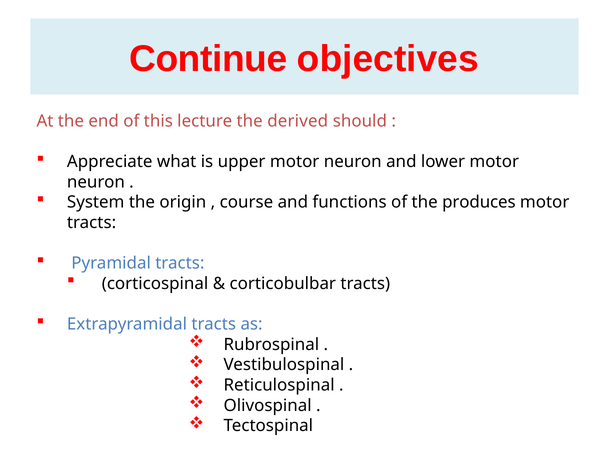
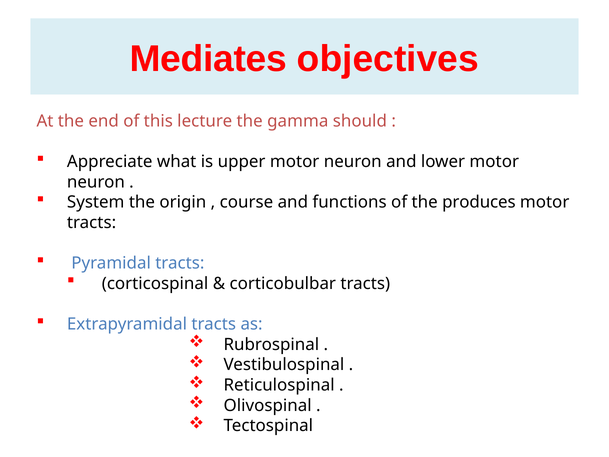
Continue: Continue -> Mediates
derived: derived -> gamma
